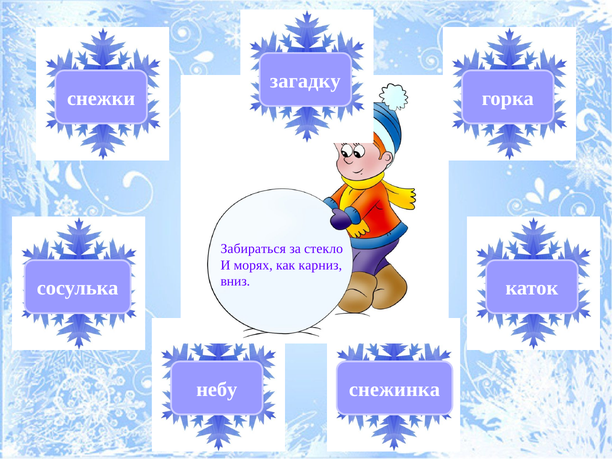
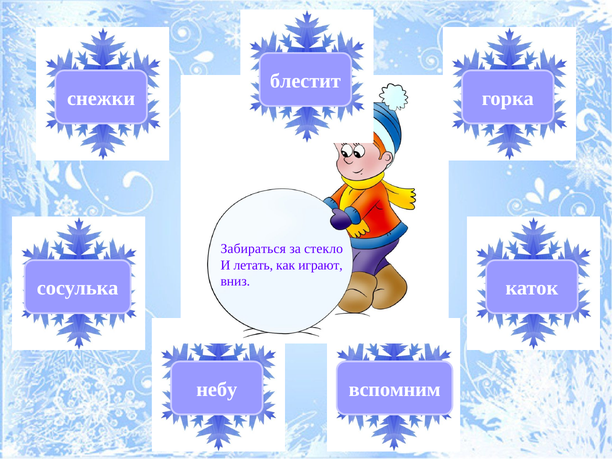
загадку: загадку -> блестит
морях: морях -> летать
карниз: карниз -> играют
снежинка: снежинка -> вспомним
